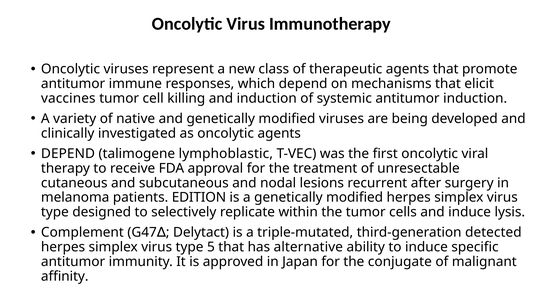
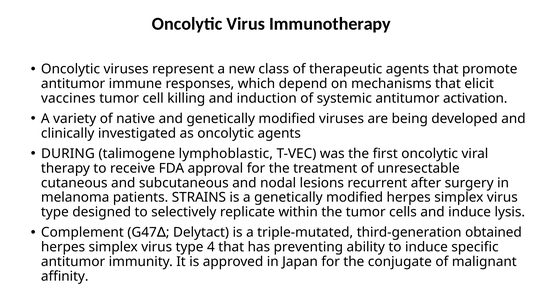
antitumor induction: induction -> activation
DEPEND at (68, 154): DEPEND -> DURING
EDITION: EDITION -> STRAINS
detected: detected -> obtained
5: 5 -> 4
alternative: alternative -> preventing
